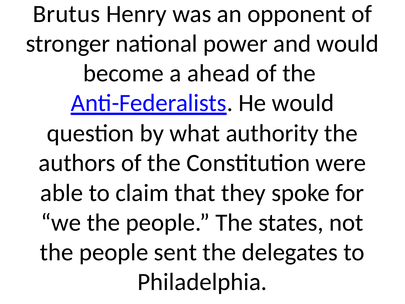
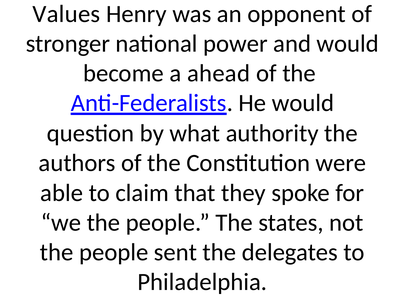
Brutus: Brutus -> Values
